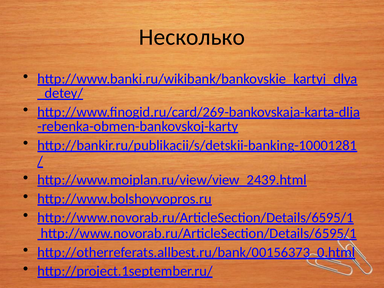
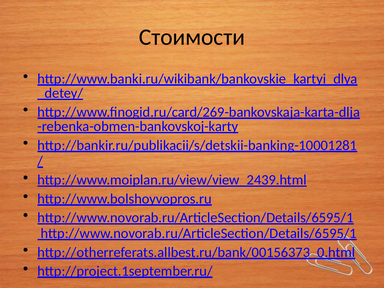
Несколько: Несколько -> Стоимости
